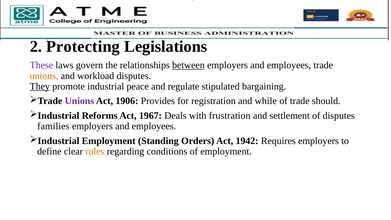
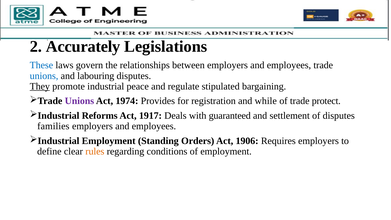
Protecting: Protecting -> Accurately
These colour: purple -> blue
between underline: present -> none
unions at (44, 76) colour: orange -> blue
workload: workload -> labouring
1906: 1906 -> 1974
should: should -> protect
1967: 1967 -> 1917
frustration: frustration -> guaranteed
1942: 1942 -> 1906
